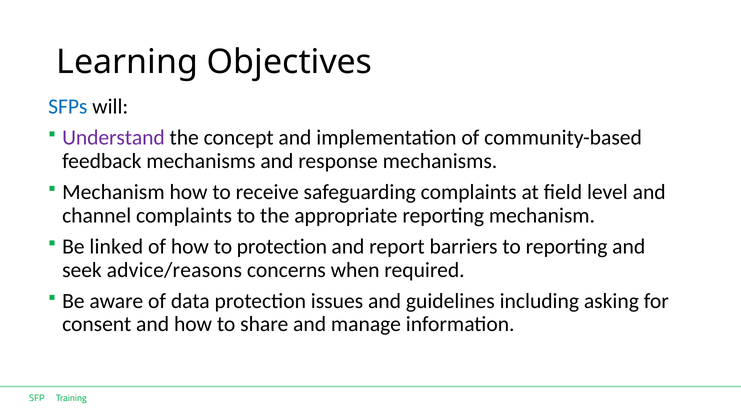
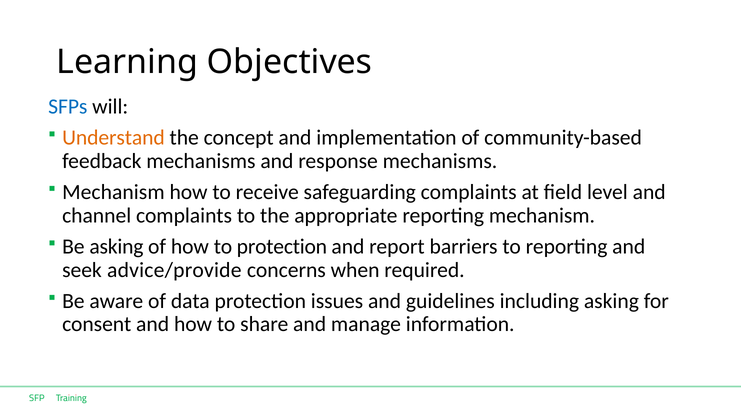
Understand colour: purple -> orange
Be linked: linked -> asking
advice/reasons: advice/reasons -> advice/provide
